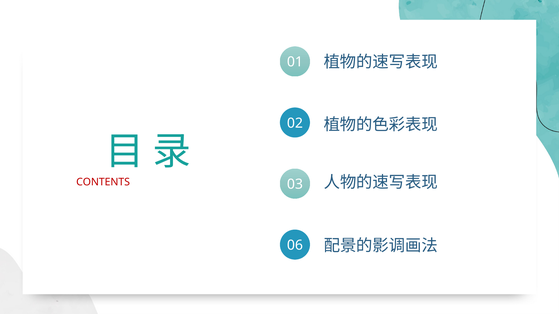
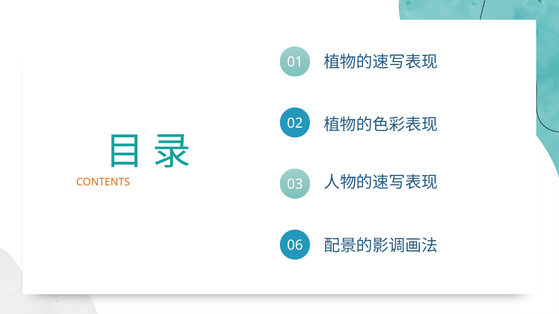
CONTENTS colour: red -> orange
